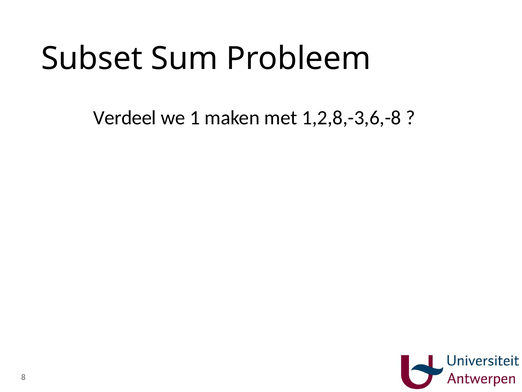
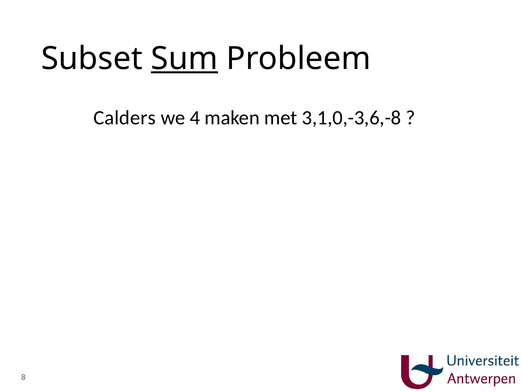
Sum underline: none -> present
Verdeel: Verdeel -> Calders
1: 1 -> 4
1,2,8,-3,6,-8: 1,2,8,-3,6,-8 -> 3,1,0,-3,6,-8
